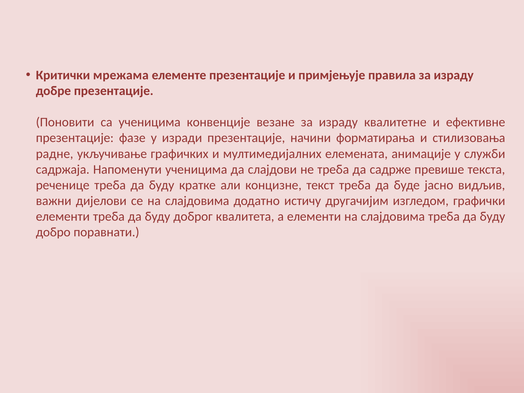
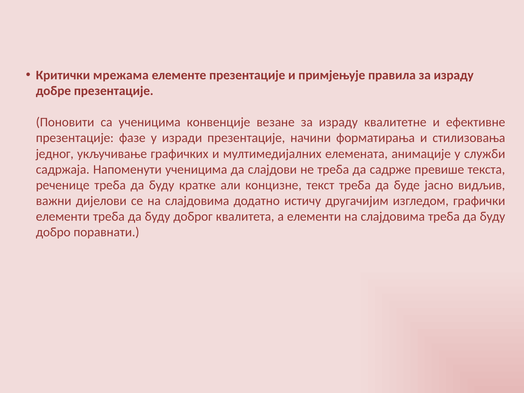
радне: радне -> једног
